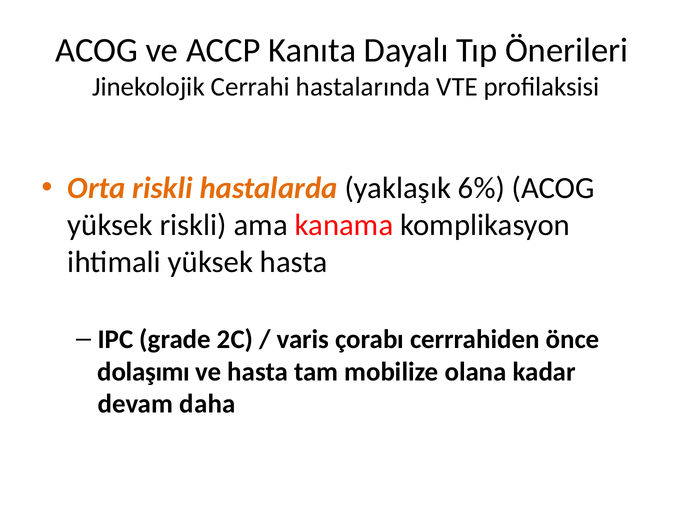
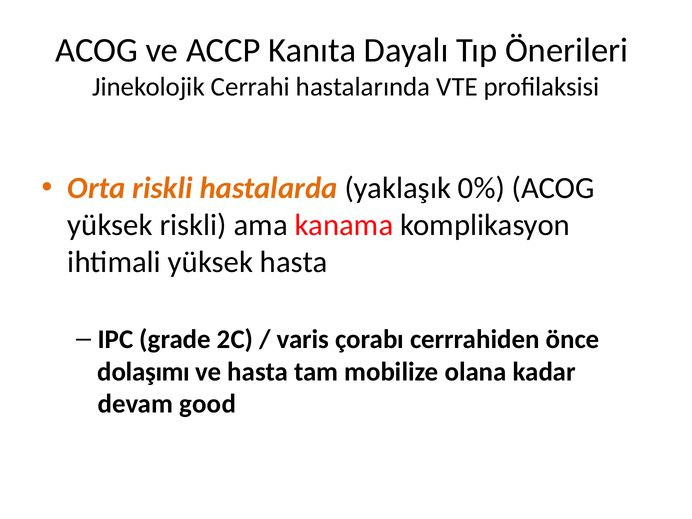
6%: 6% -> 0%
daha: daha -> good
